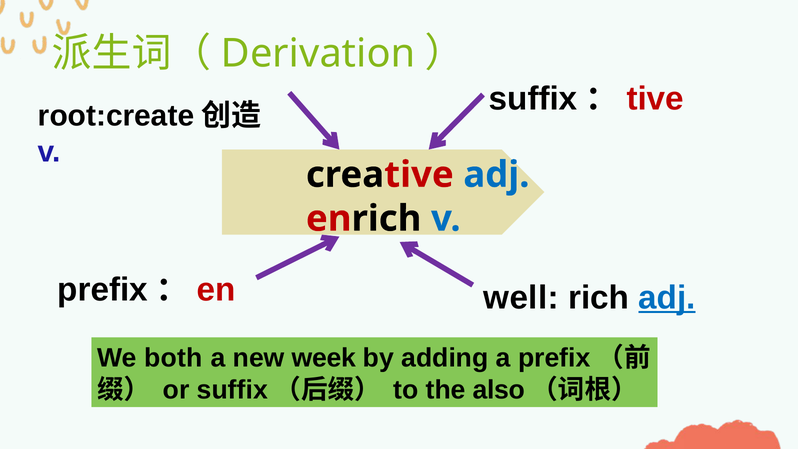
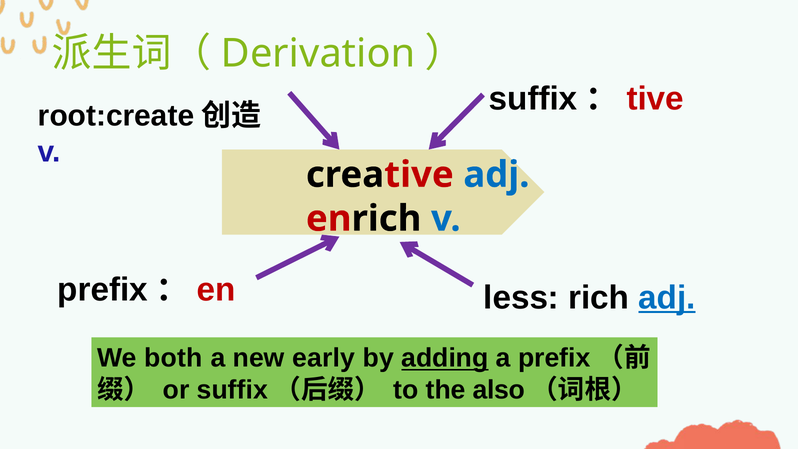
well: well -> less
week: week -> early
adding underline: none -> present
